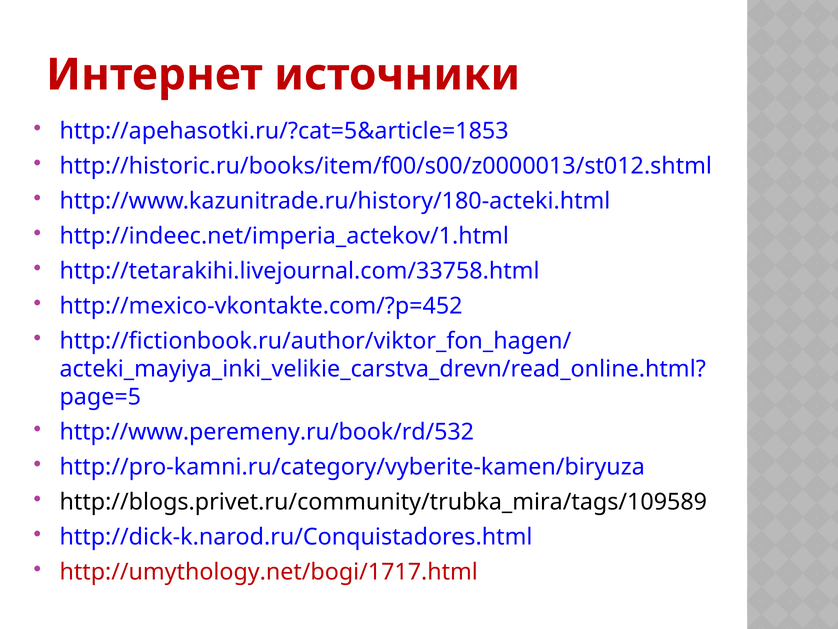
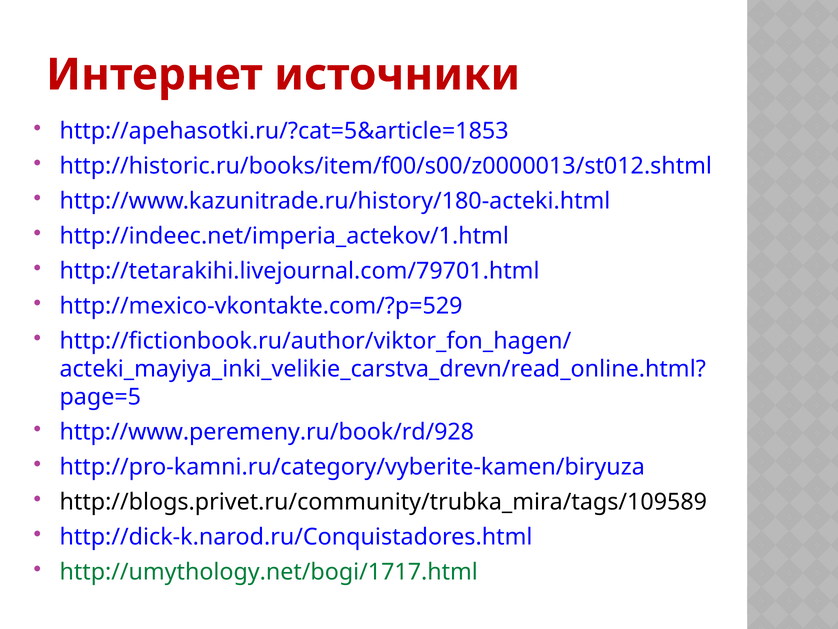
http://tetarakihi.livejournal.com/33758.html: http://tetarakihi.livejournal.com/33758.html -> http://tetarakihi.livejournal.com/79701.html
http://mexico-vkontakte.com/?p=452: http://mexico-vkontakte.com/?p=452 -> http://mexico-vkontakte.com/?p=529
http://www.peremeny.ru/book/rd/532: http://www.peremeny.ru/book/rd/532 -> http://www.peremeny.ru/book/rd/928
http://umythology.net/bogi/1717.html colour: red -> green
